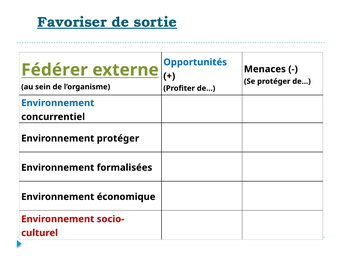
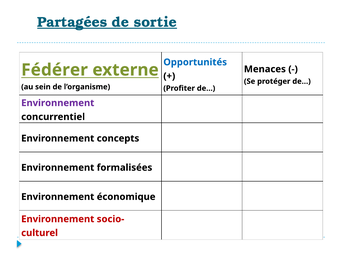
Favoriser: Favoriser -> Partagées
Environnement at (58, 103) colour: blue -> purple
Environnement protéger: protéger -> concepts
